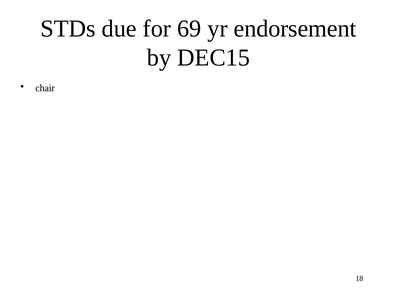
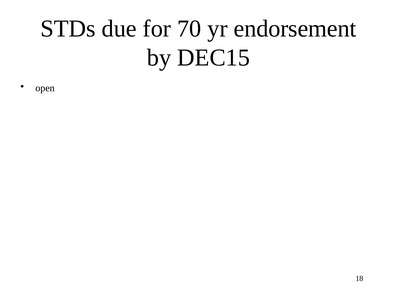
69: 69 -> 70
chair: chair -> open
